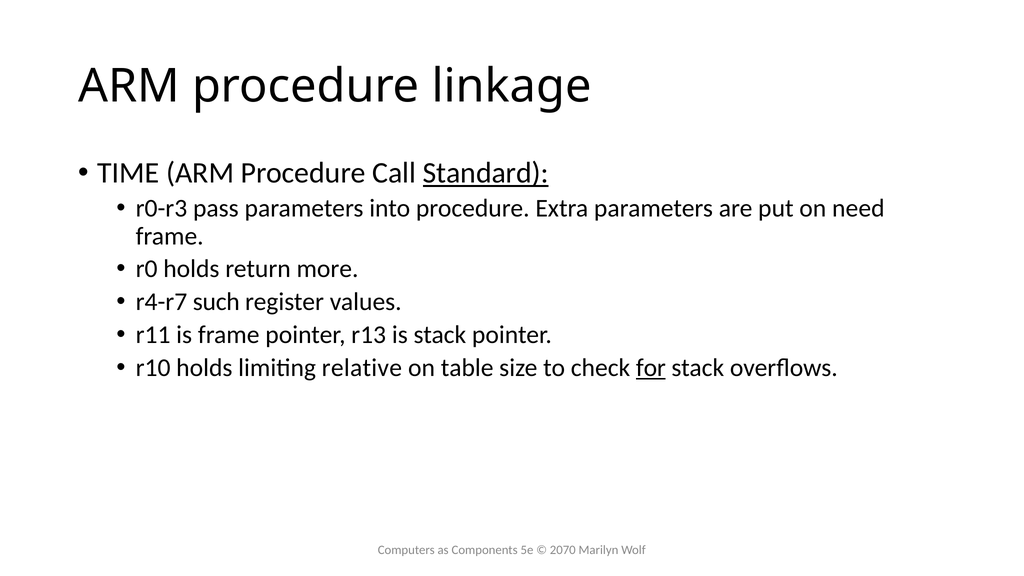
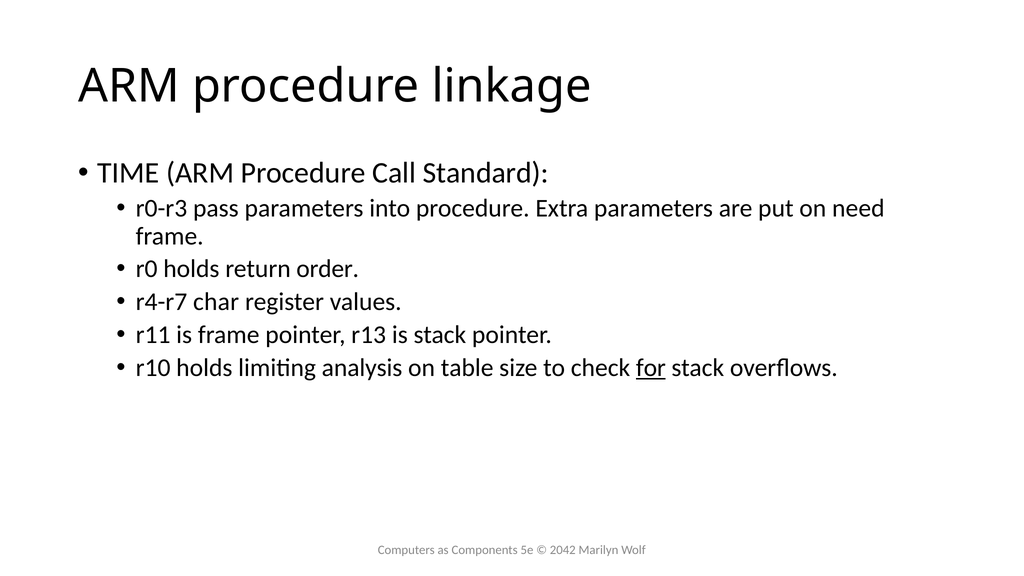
Standard underline: present -> none
more: more -> order
such: such -> char
relative: relative -> analysis
2070: 2070 -> 2042
